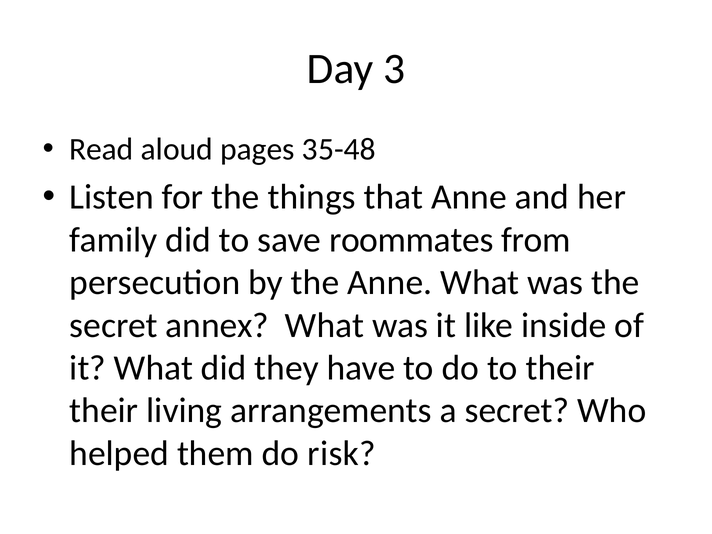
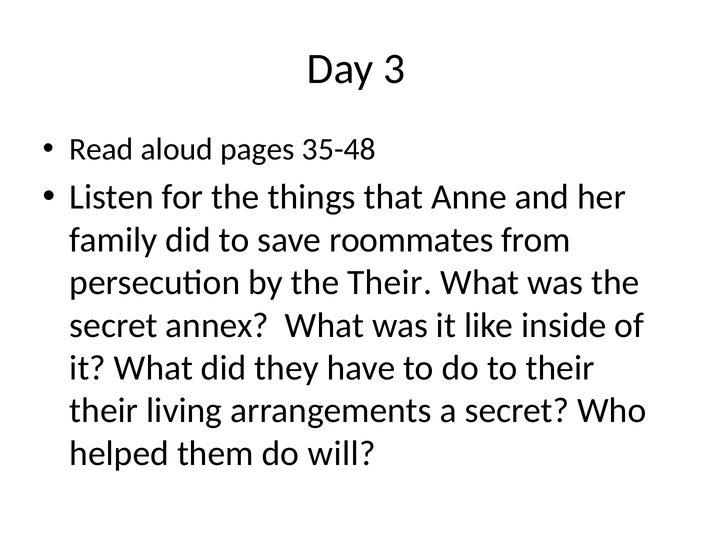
the Anne: Anne -> Their
risk: risk -> will
